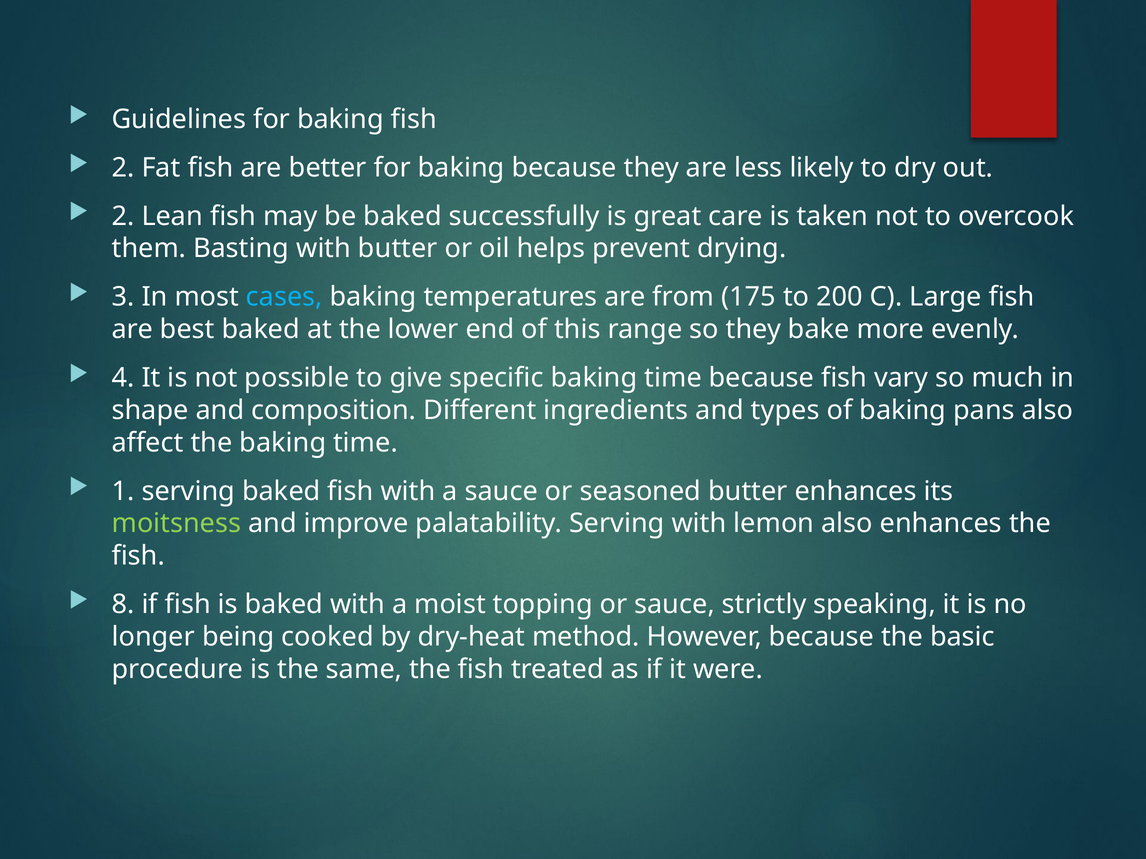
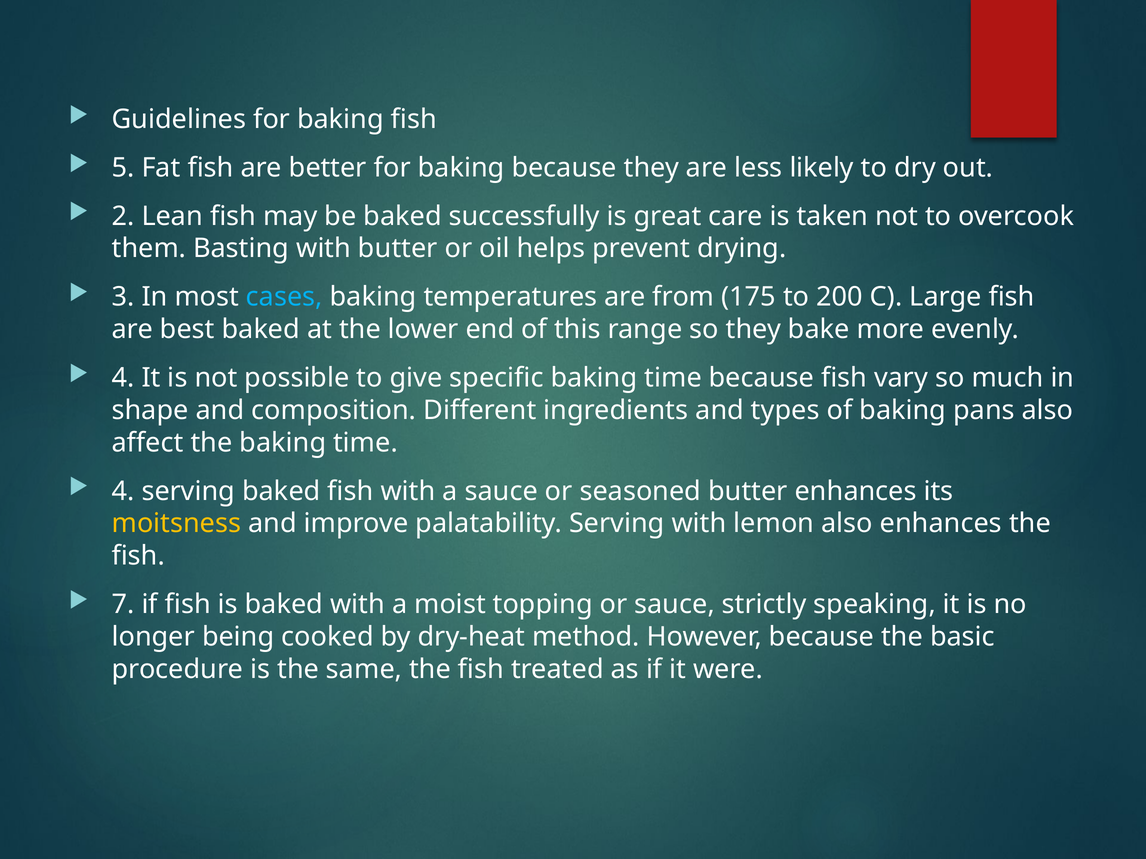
2 at (123, 168): 2 -> 5
1 at (123, 491): 1 -> 4
moitsness colour: light green -> yellow
8: 8 -> 7
